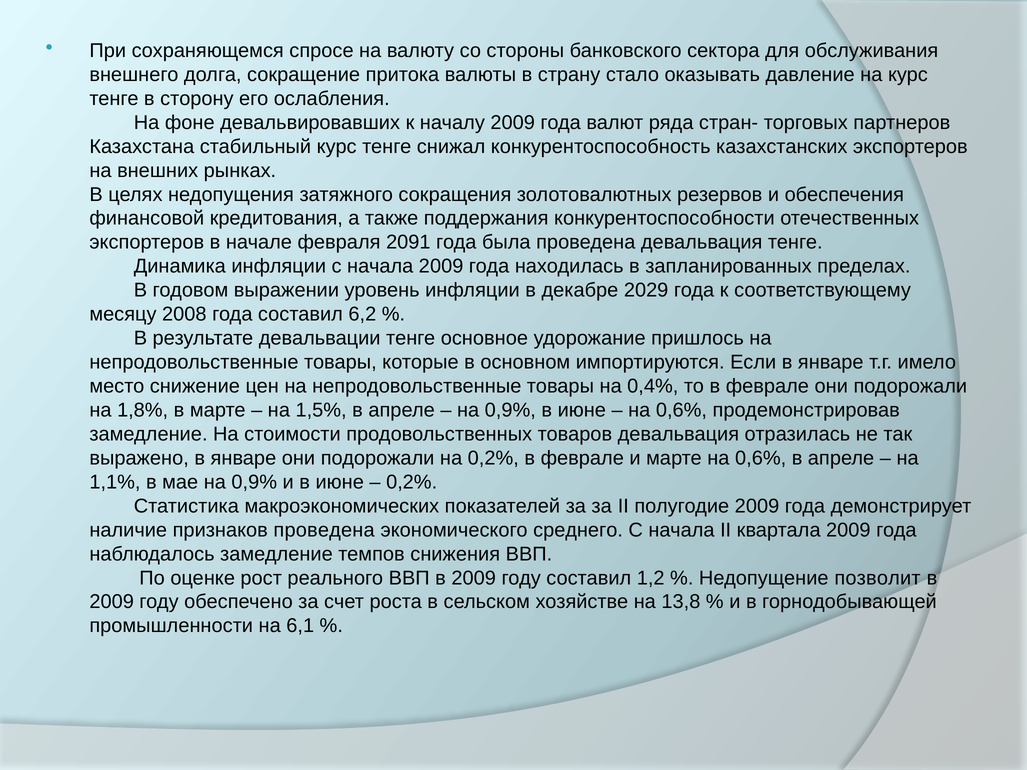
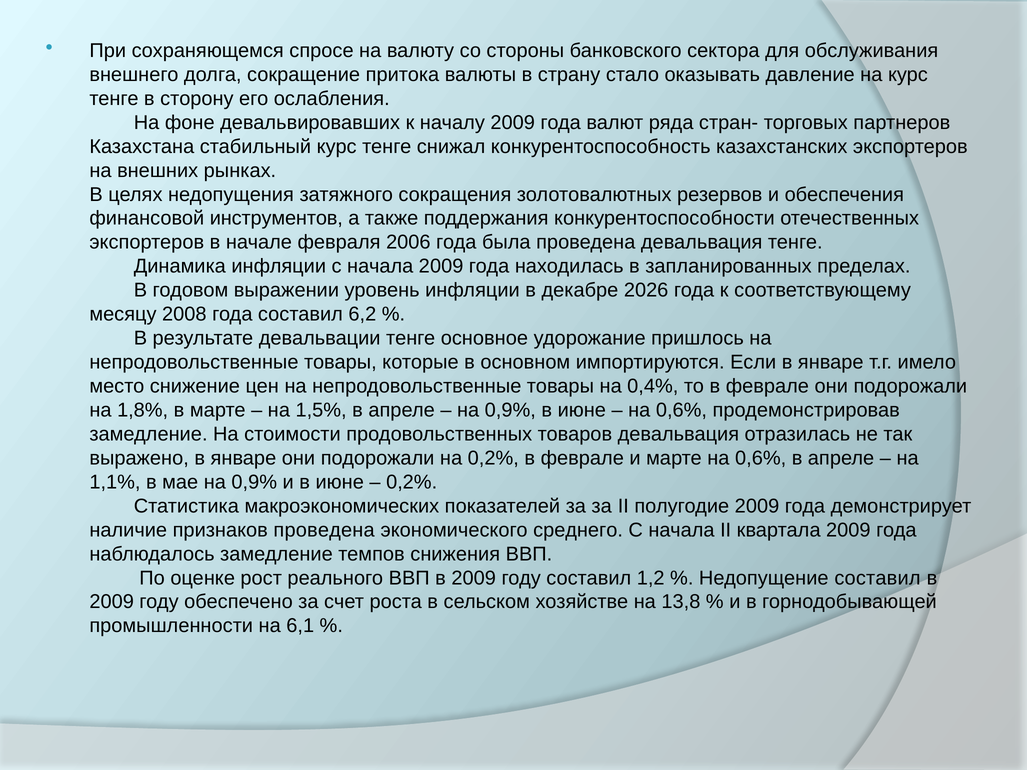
кредитования: кредитования -> инструментов
2091: 2091 -> 2006
2029: 2029 -> 2026
Недопущение позволит: позволит -> составил
